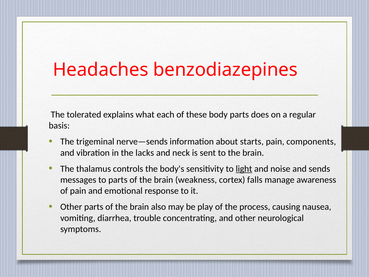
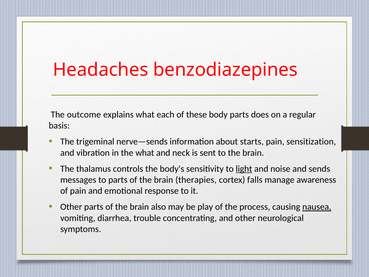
tolerated: tolerated -> outcome
components: components -> sensitization
the lacks: lacks -> what
weakness: weakness -> therapies
nausea underline: none -> present
